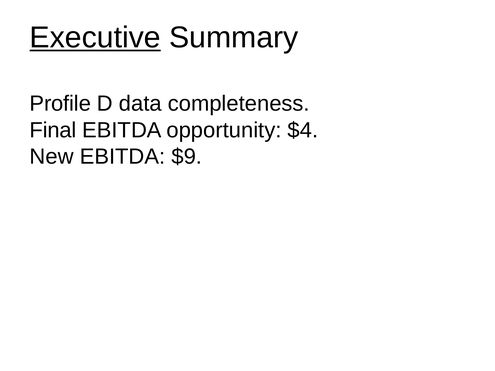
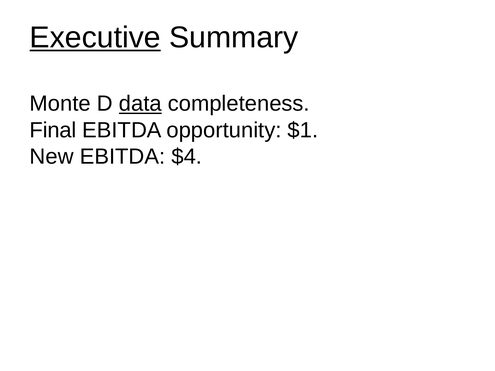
Profile: Profile -> Monte
data underline: none -> present
$4: $4 -> $1
$9: $9 -> $4
